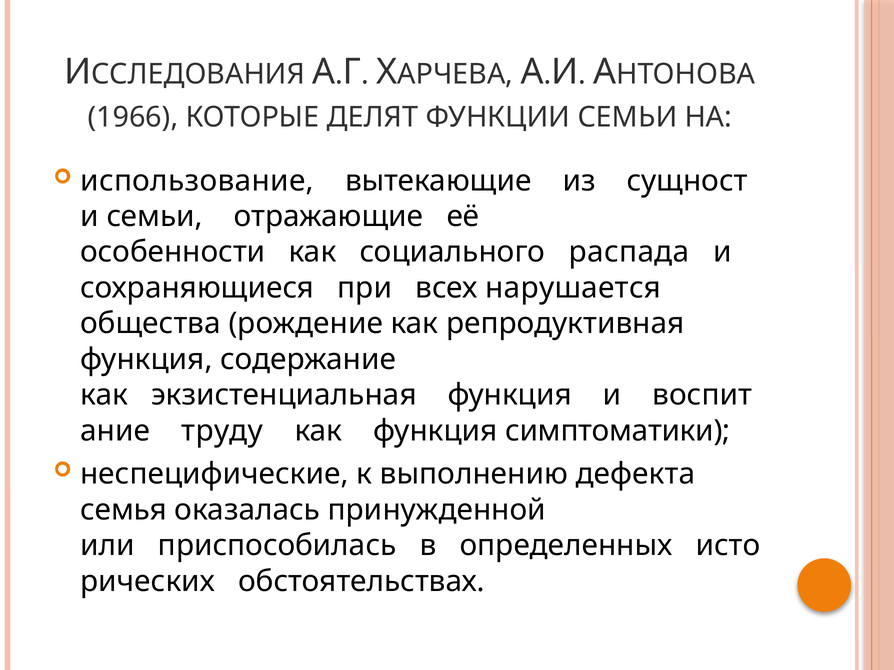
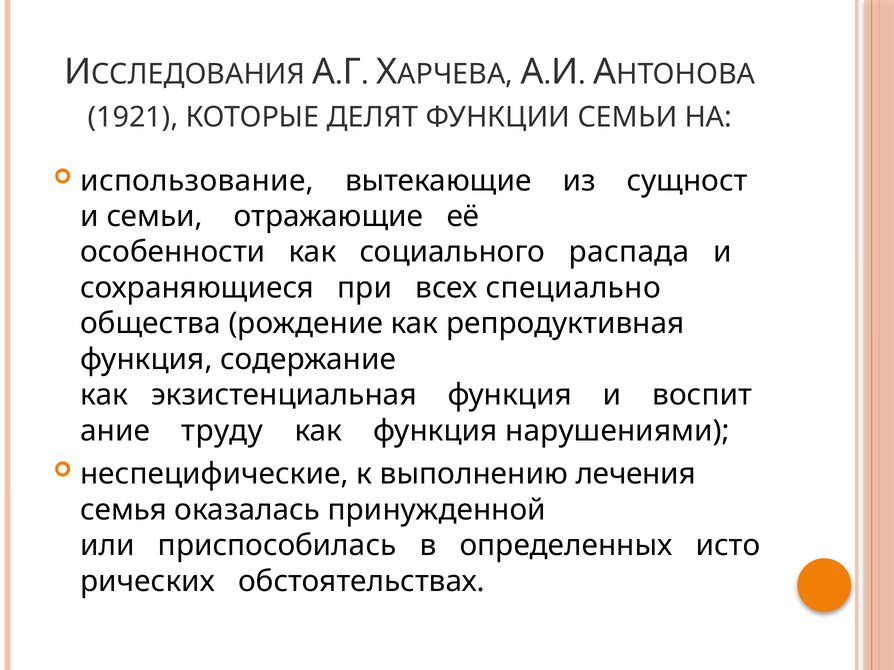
1966: 1966 -> 1921
нарушается: нарушается -> специально
симптоматики: симптоматики -> нарушениями
дефекта: дефекта -> лечения
